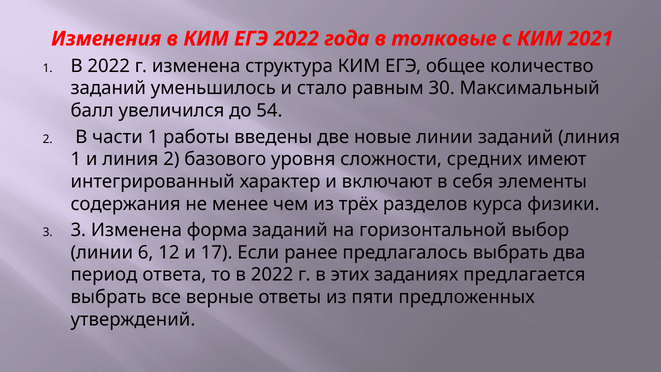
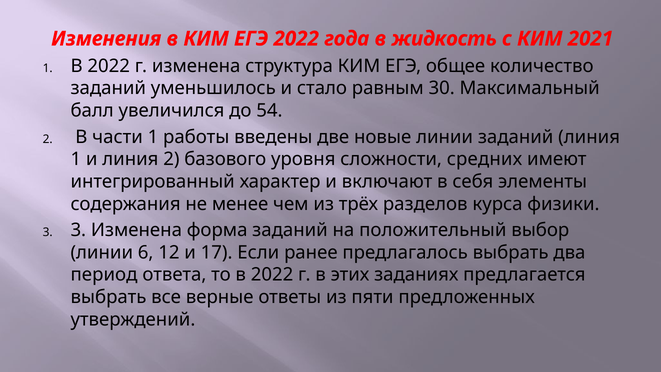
толковые: толковые -> жидкость
горизонтальной: горизонтальной -> положительный
